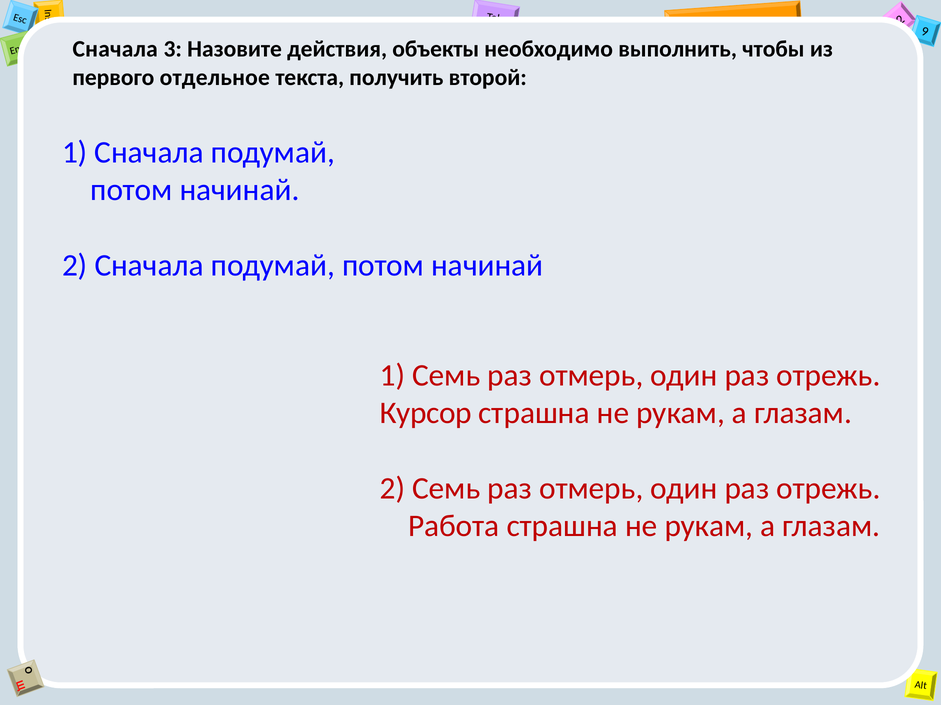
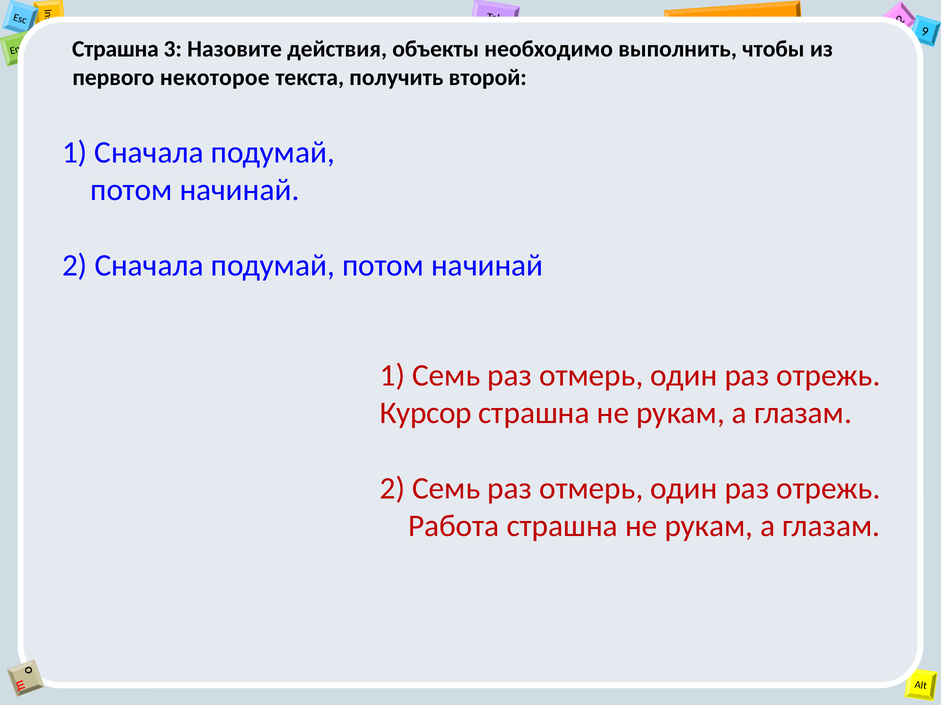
Сначала at (115, 49): Сначала -> Страшна
отдельное: отдельное -> некоторое
